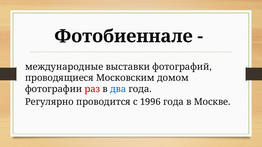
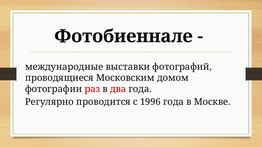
два colour: blue -> red
